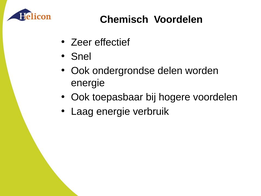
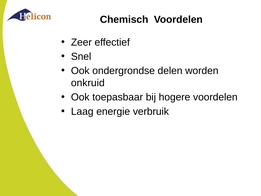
energie at (88, 83): energie -> onkruid
